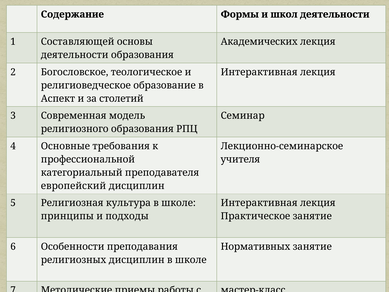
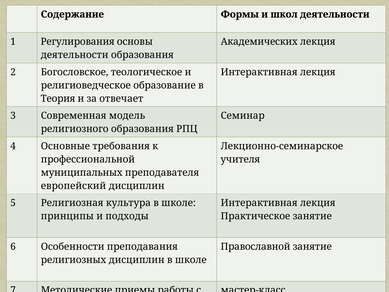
Составляющей: Составляющей -> Регулирования
Аспект: Аспект -> Теория
столетий: столетий -> отвечает
категориальный: категориальный -> муниципальных
Нормативных: Нормативных -> Православной
